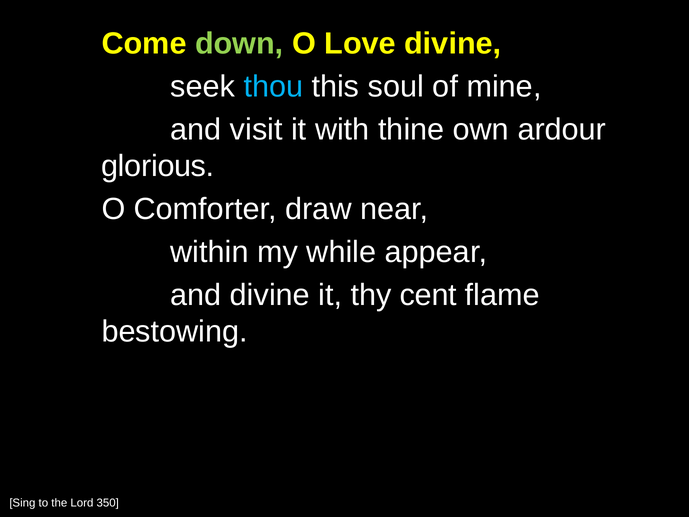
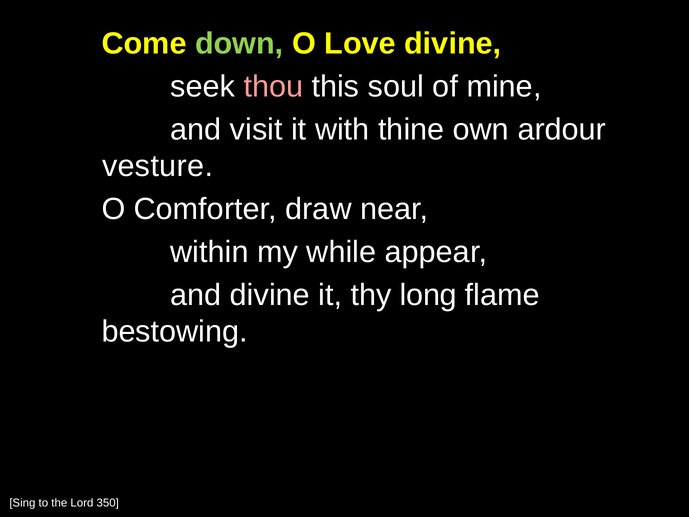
thou colour: light blue -> pink
glorious: glorious -> vesture
cent: cent -> long
